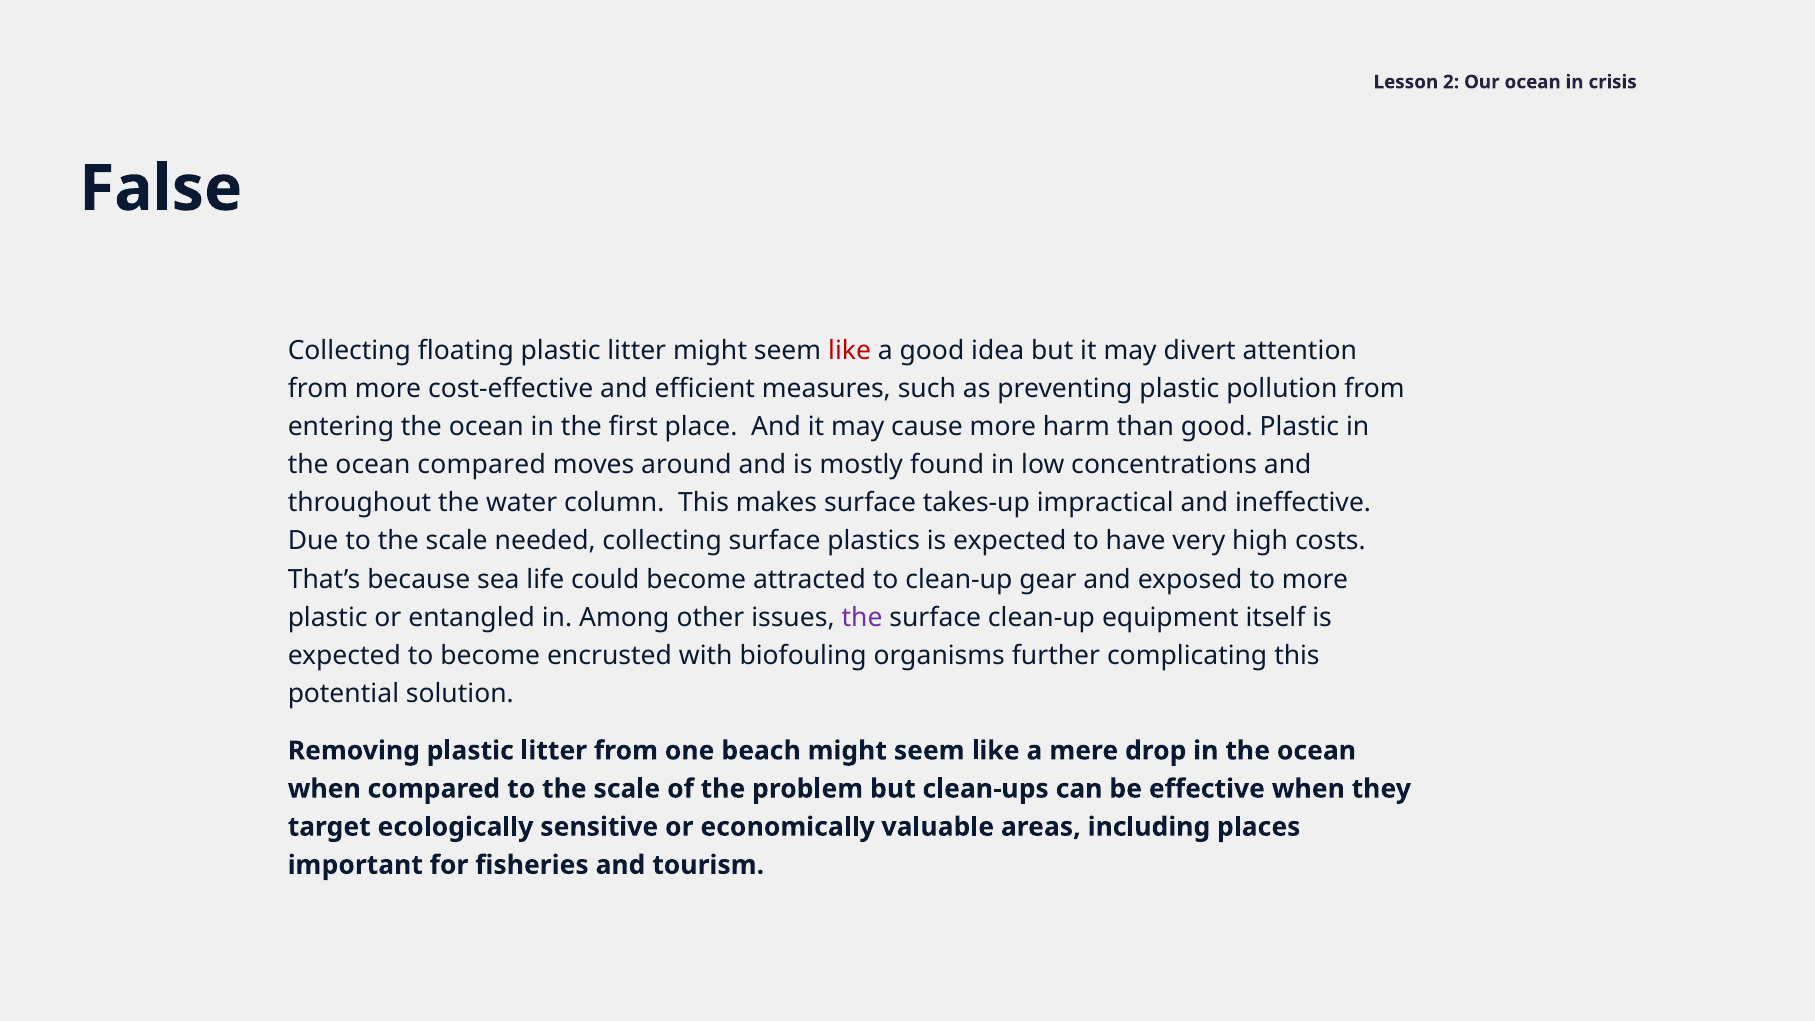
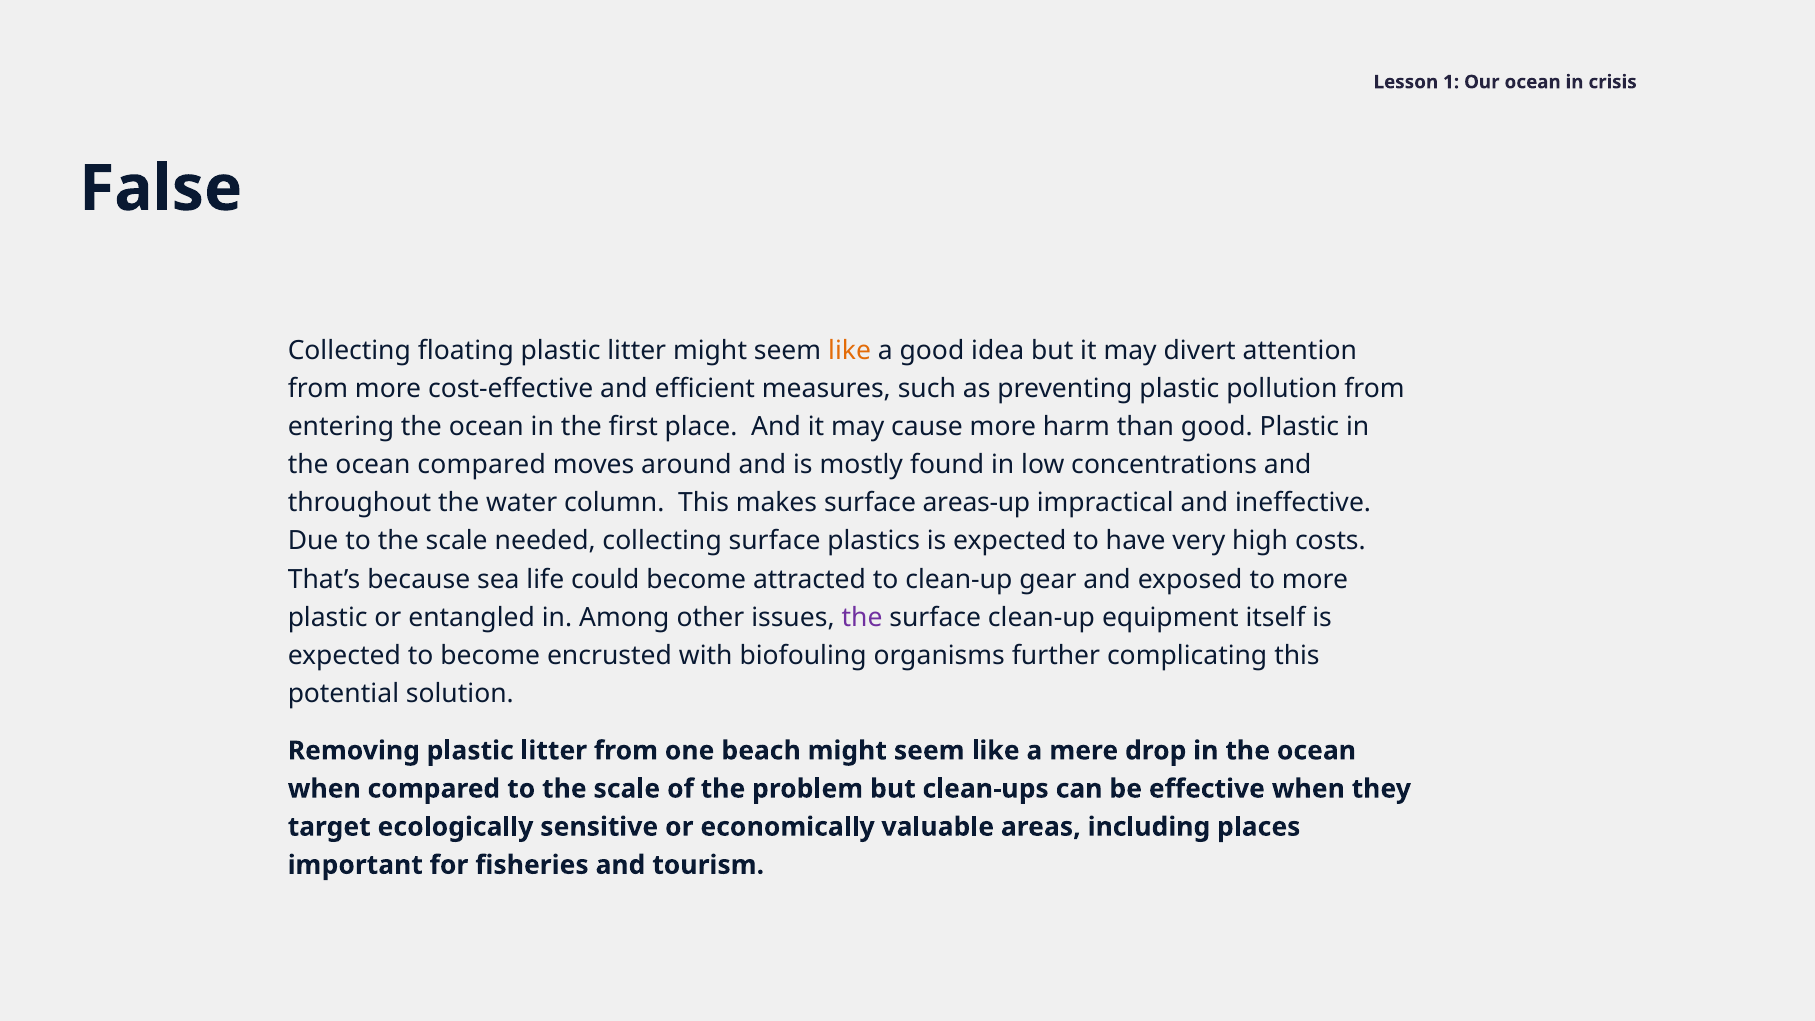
2: 2 -> 1
like at (850, 351) colour: red -> orange
takes-up: takes-up -> areas-up
